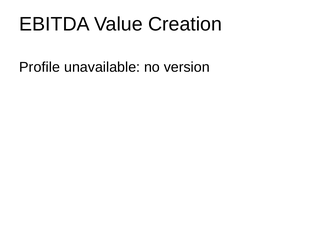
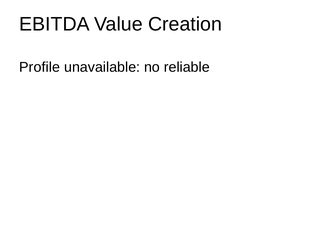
version: version -> reliable
